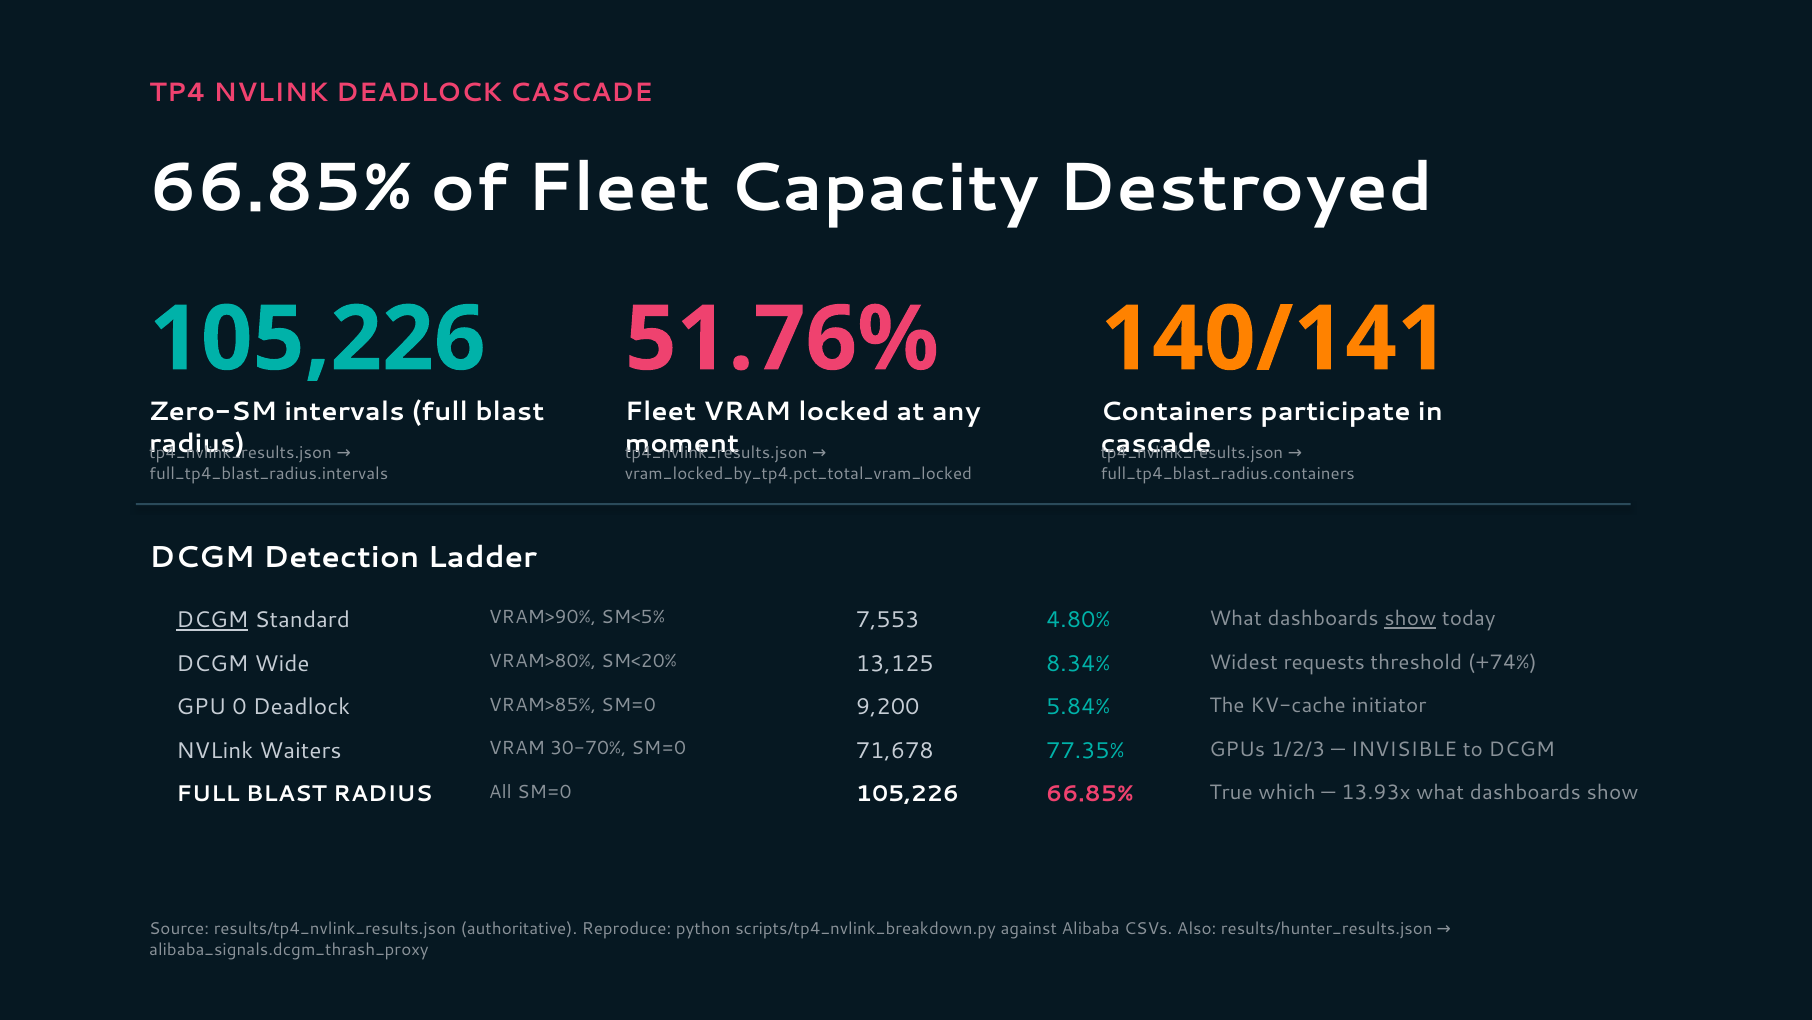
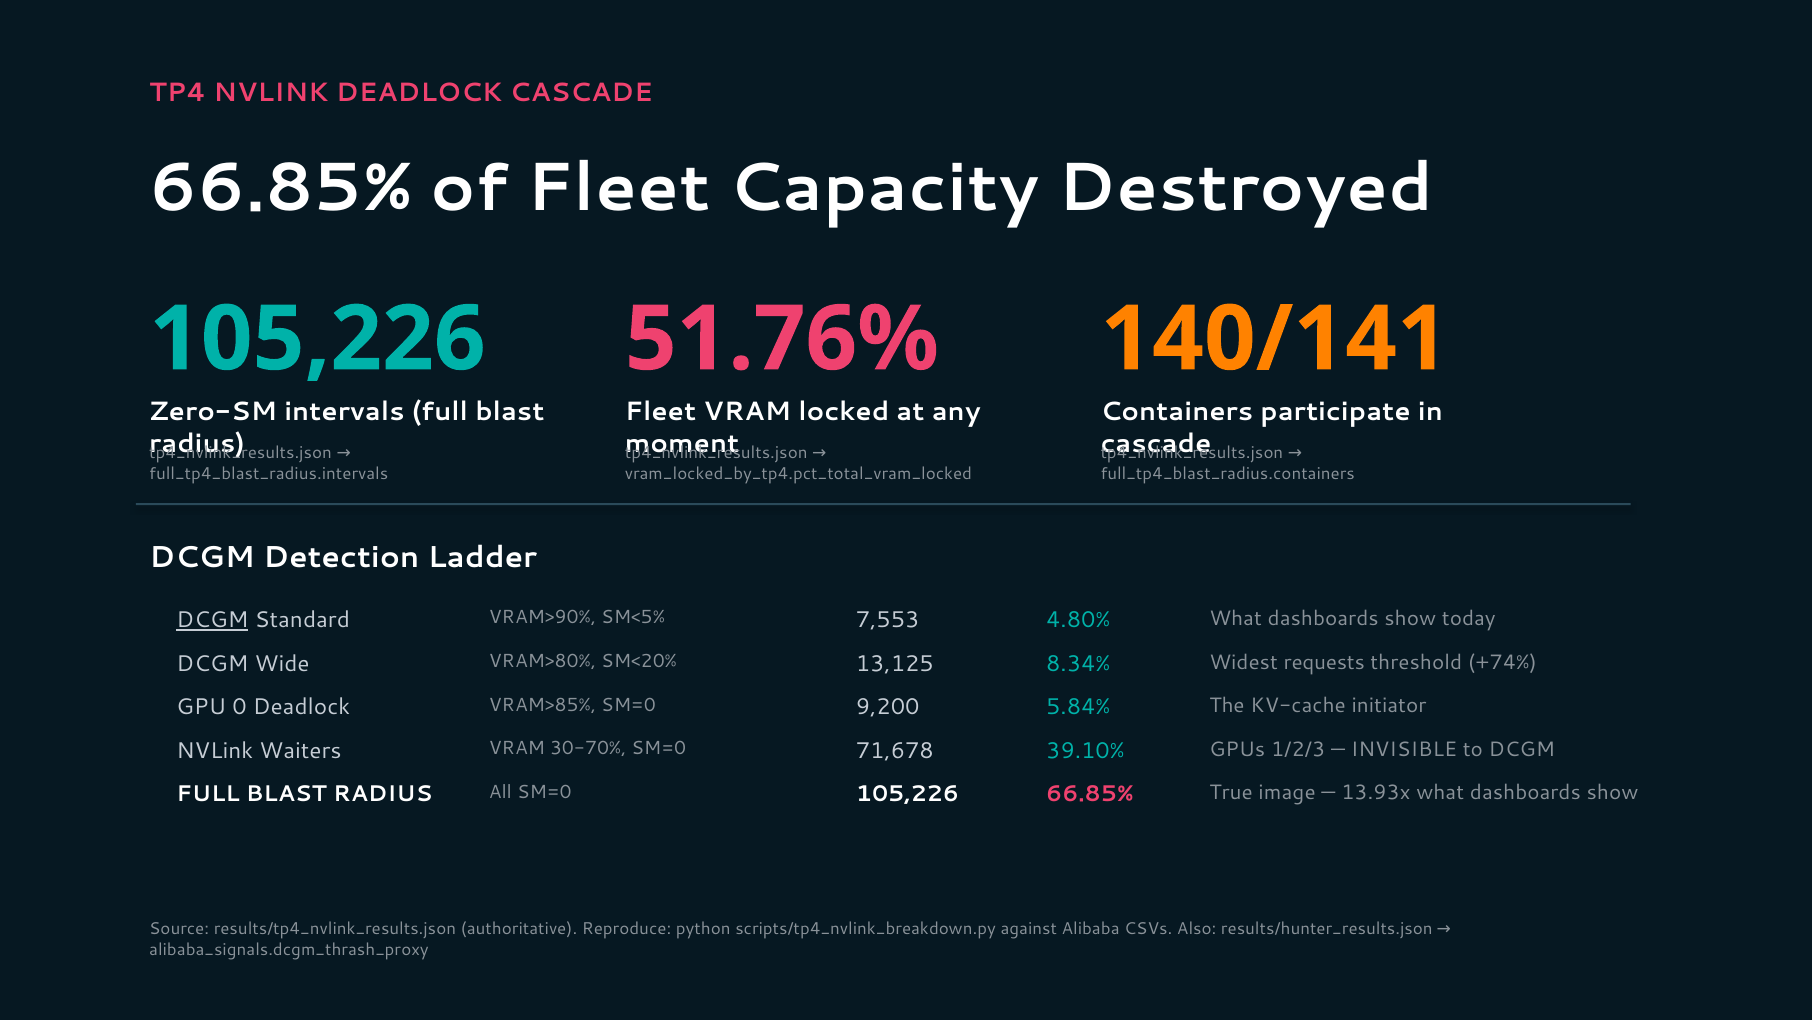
show at (1410, 619) underline: present -> none
77.35%: 77.35% -> 39.10%
which: which -> image
